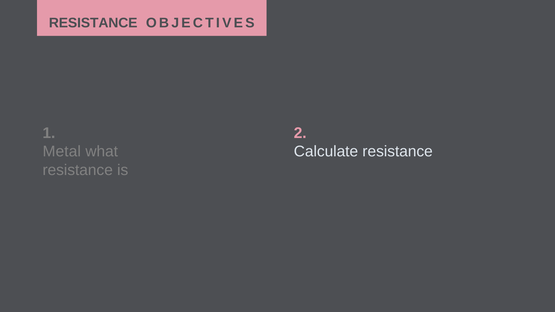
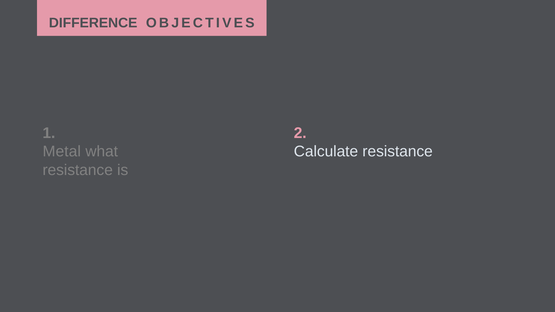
RESISTANCE at (93, 23): RESISTANCE -> DIFFERENCE
